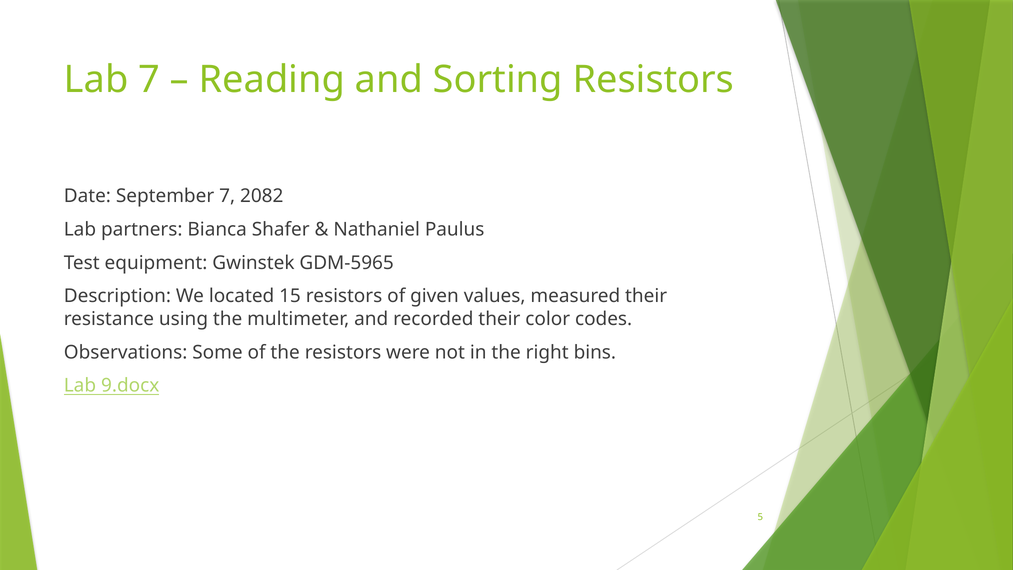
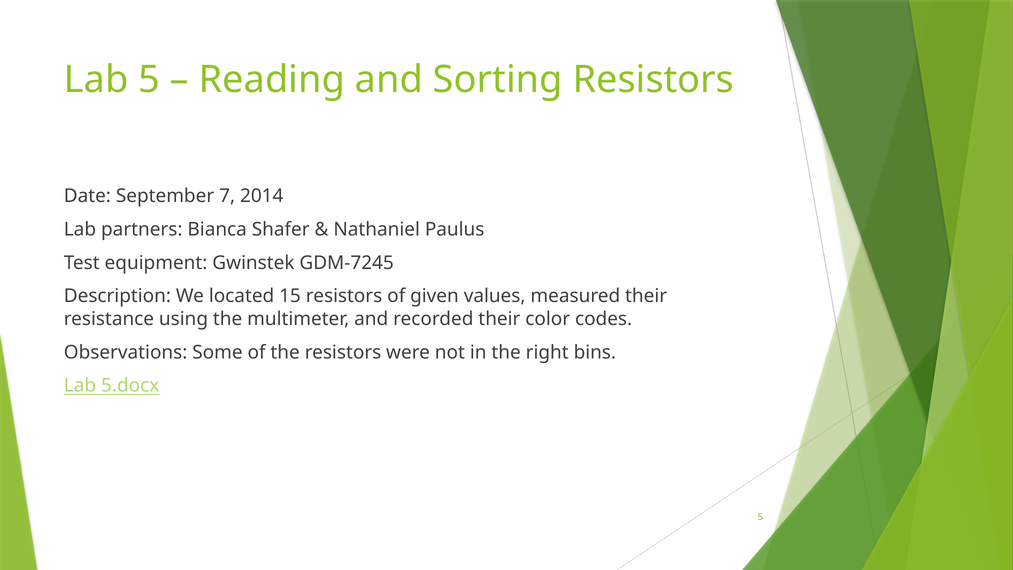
Lab 7: 7 -> 5
2082: 2082 -> 2014
GDM-5965: GDM-5965 -> GDM-7245
9.docx: 9.docx -> 5.docx
